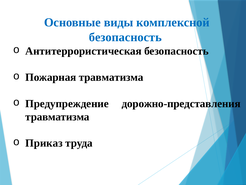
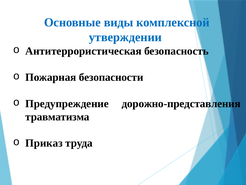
безопасность at (125, 37): безопасность -> утверждении
Пожарная травматизма: травматизма -> безопасности
